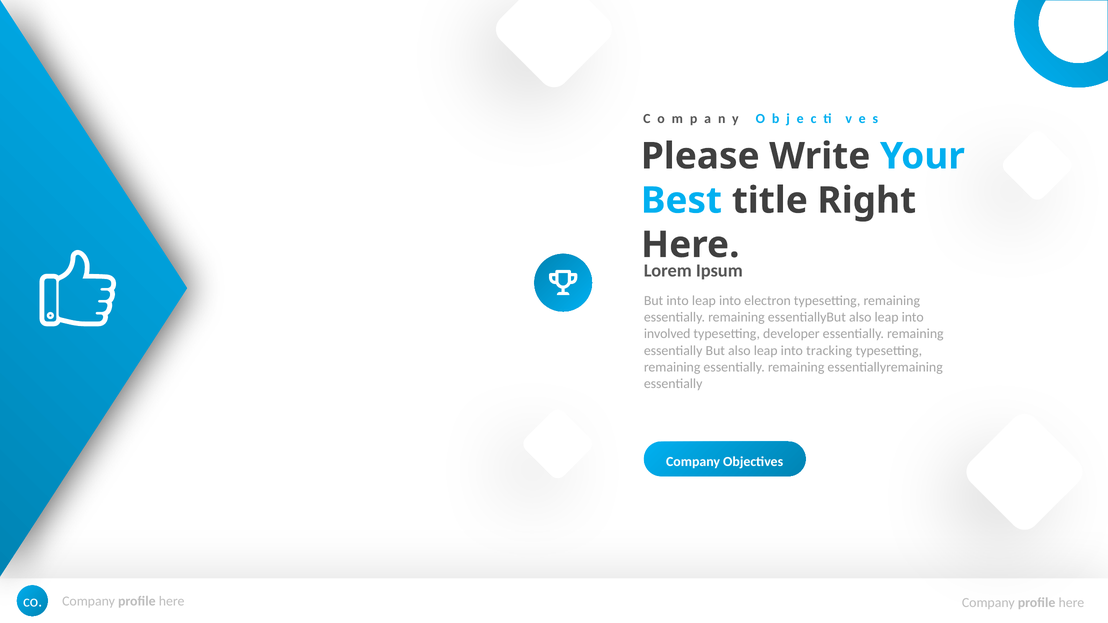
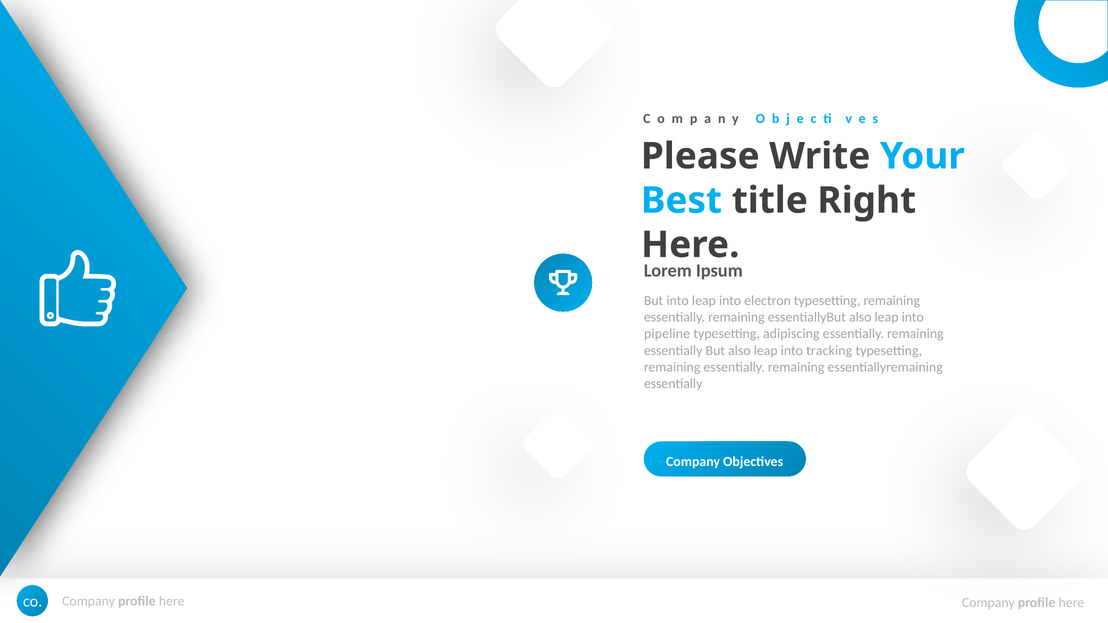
involved: involved -> pipeline
developer: developer -> adipiscing
